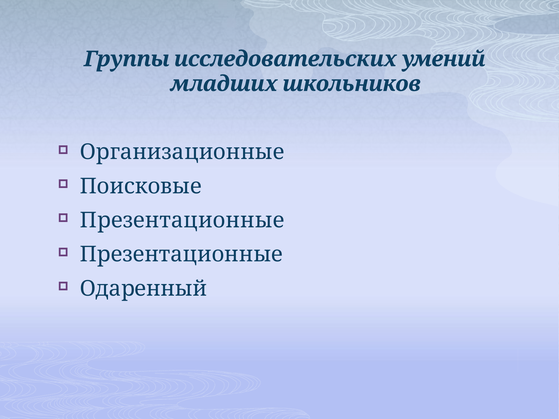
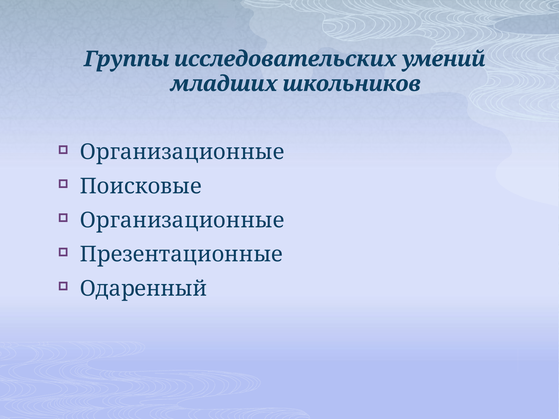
Презентационные at (182, 220): Презентационные -> Организационные
